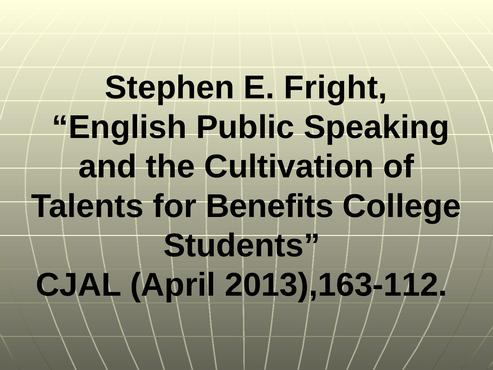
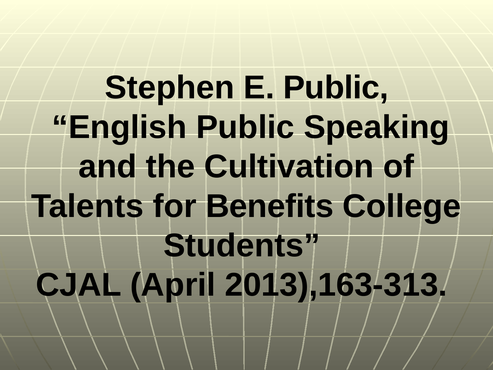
E Fright: Fright -> Public
2013),163-112: 2013),163-112 -> 2013),163-313
